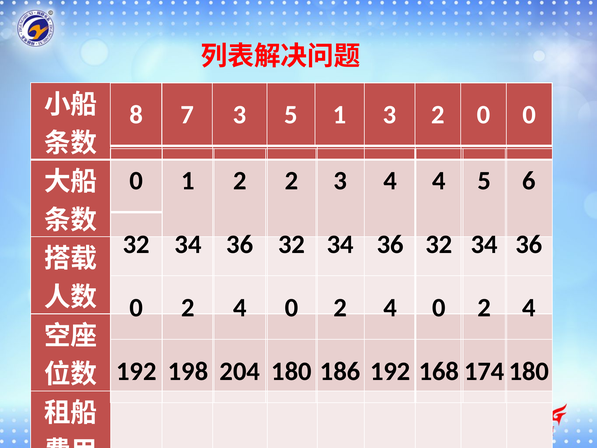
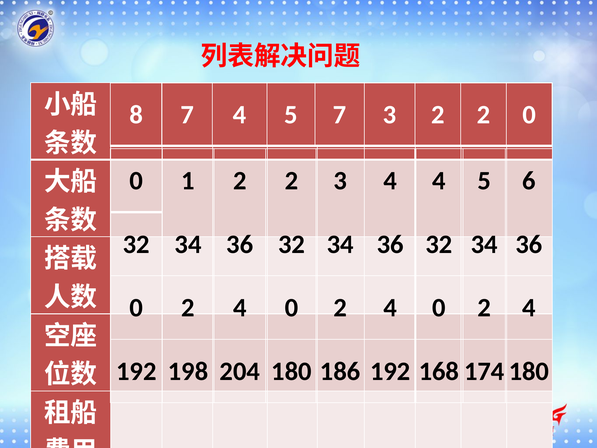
7 3: 3 -> 4
5 1: 1 -> 7
2 0: 0 -> 2
